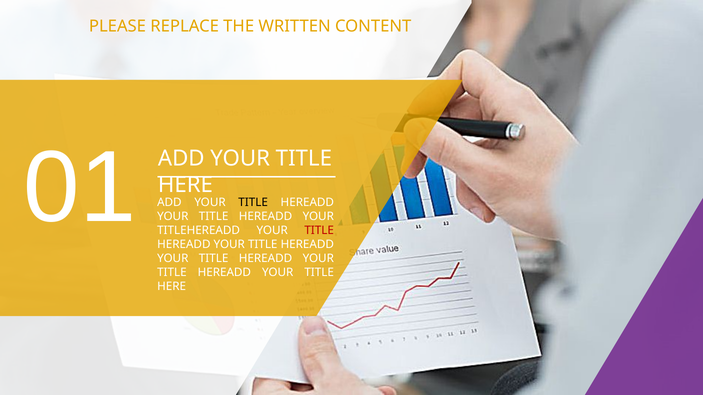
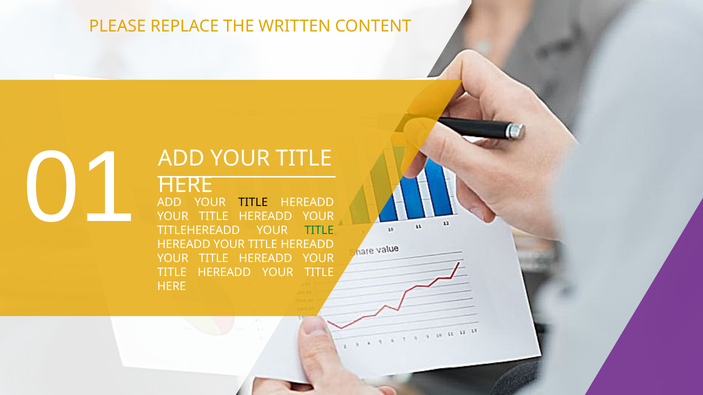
TITLE at (319, 230) colour: red -> green
